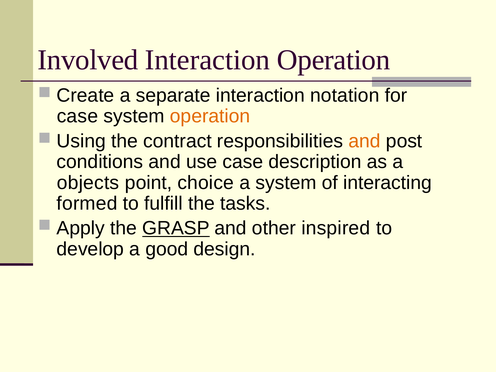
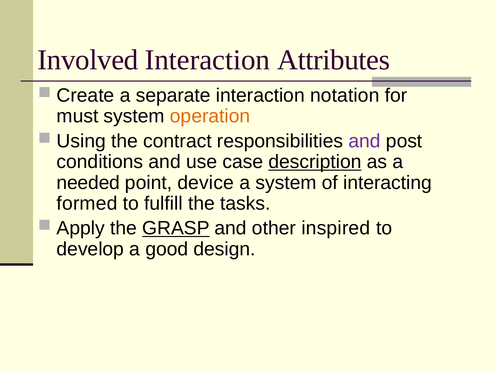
Interaction Operation: Operation -> Attributes
case at (77, 116): case -> must
and at (365, 141) colour: orange -> purple
description underline: none -> present
objects: objects -> needed
choice: choice -> device
